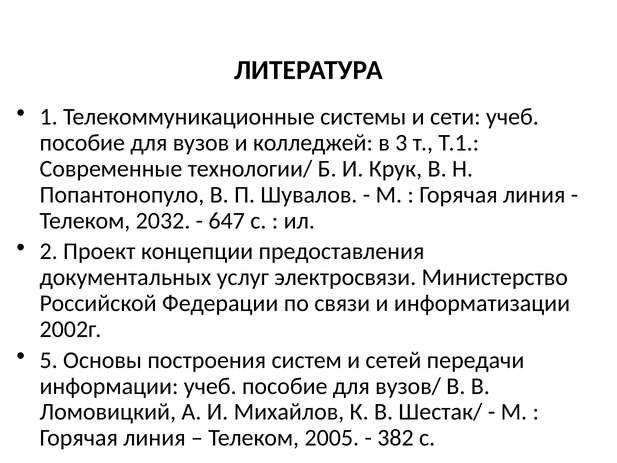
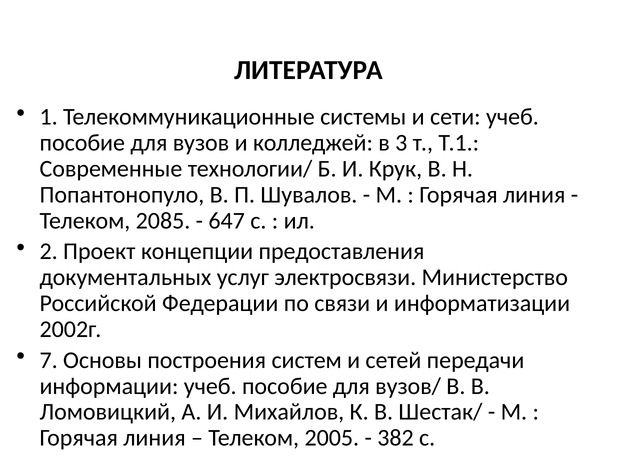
2032: 2032 -> 2085
5: 5 -> 7
